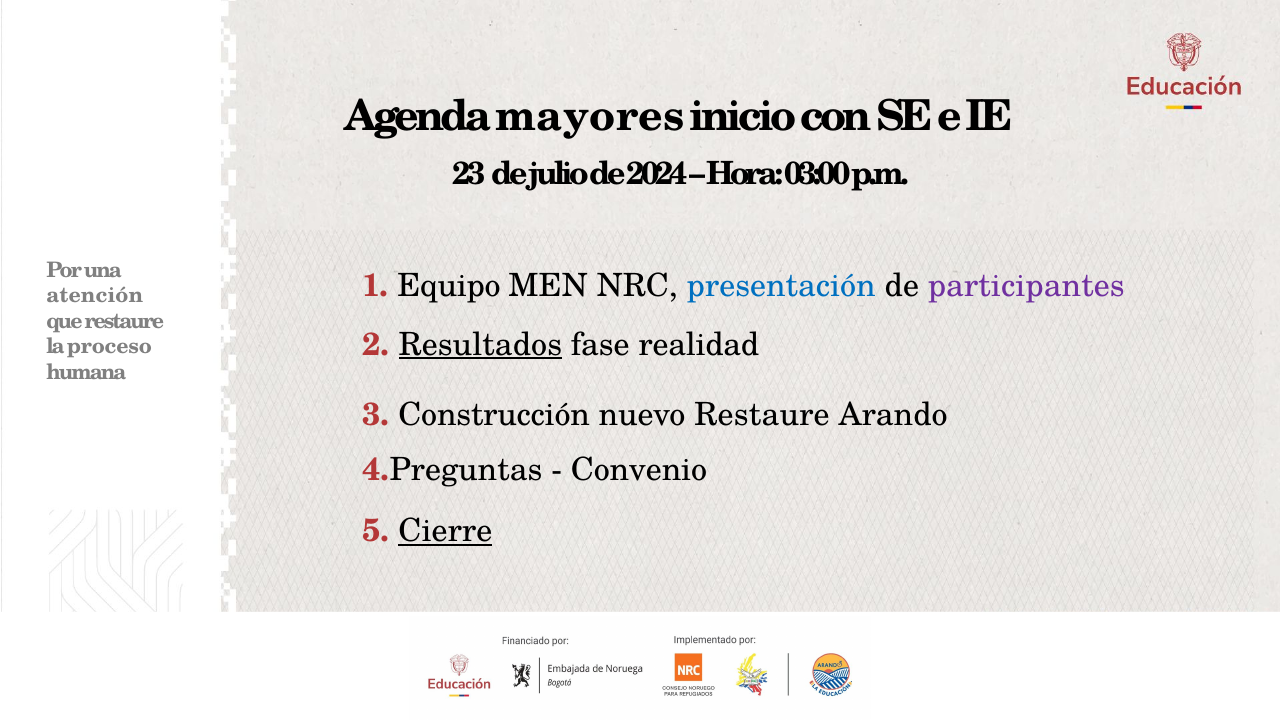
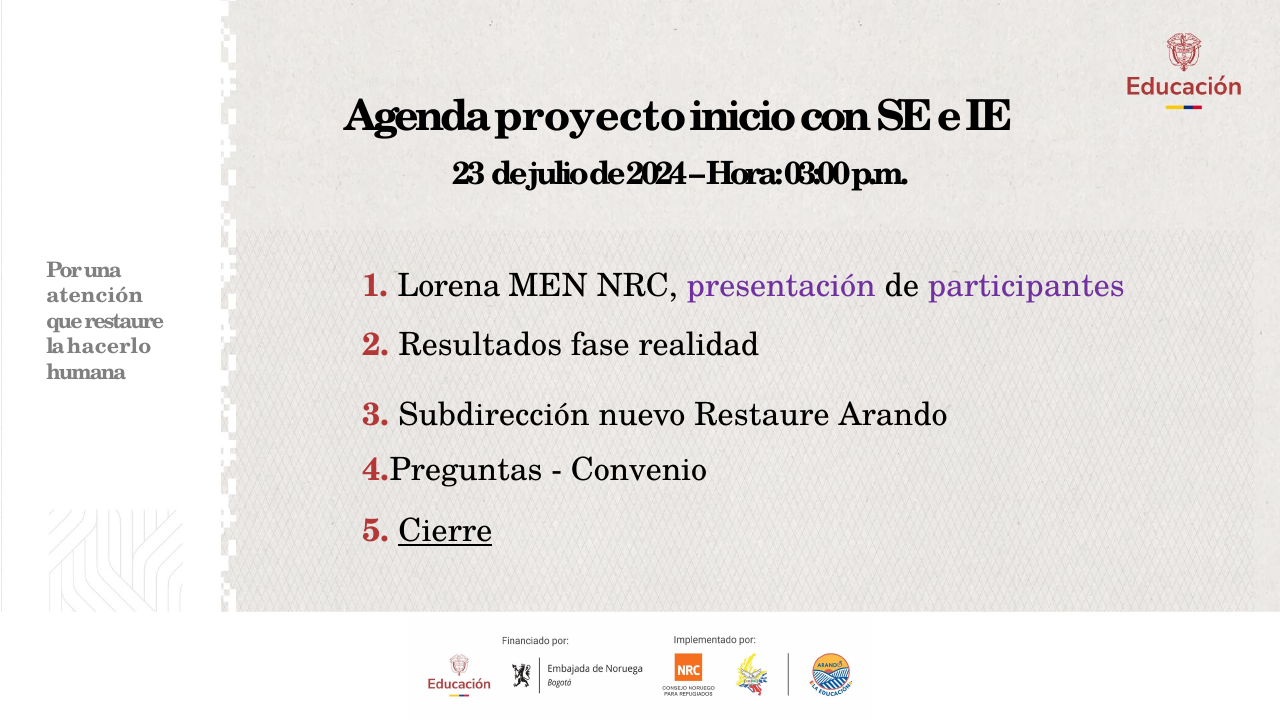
mayores: mayores -> proyecto
Equipo: Equipo -> Lorena
presentación colour: blue -> purple
Resultados underline: present -> none
proceso: proceso -> hacerlo
Construcción: Construcción -> Subdirección
